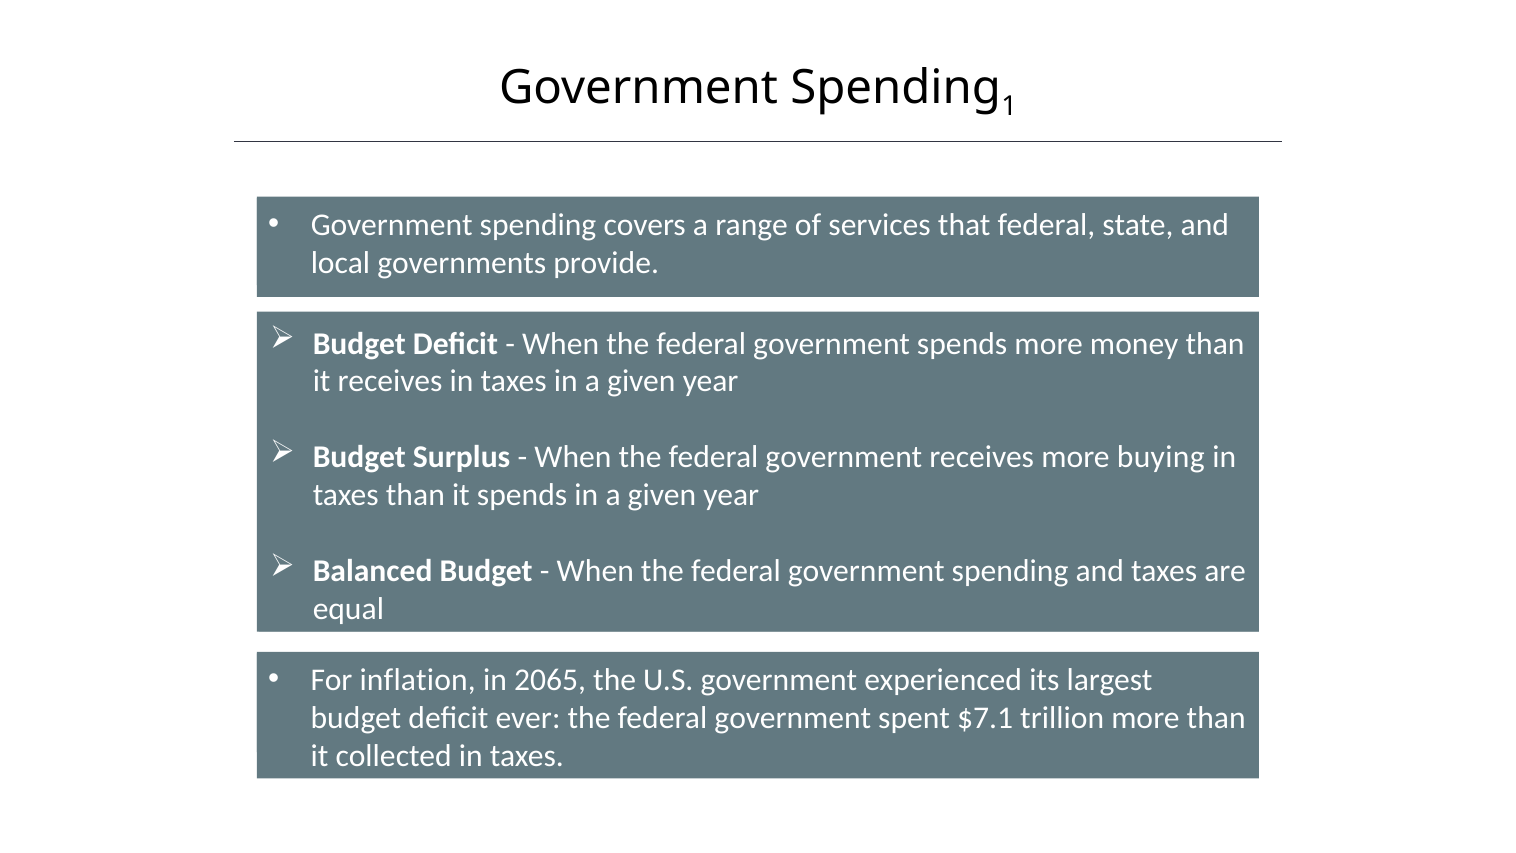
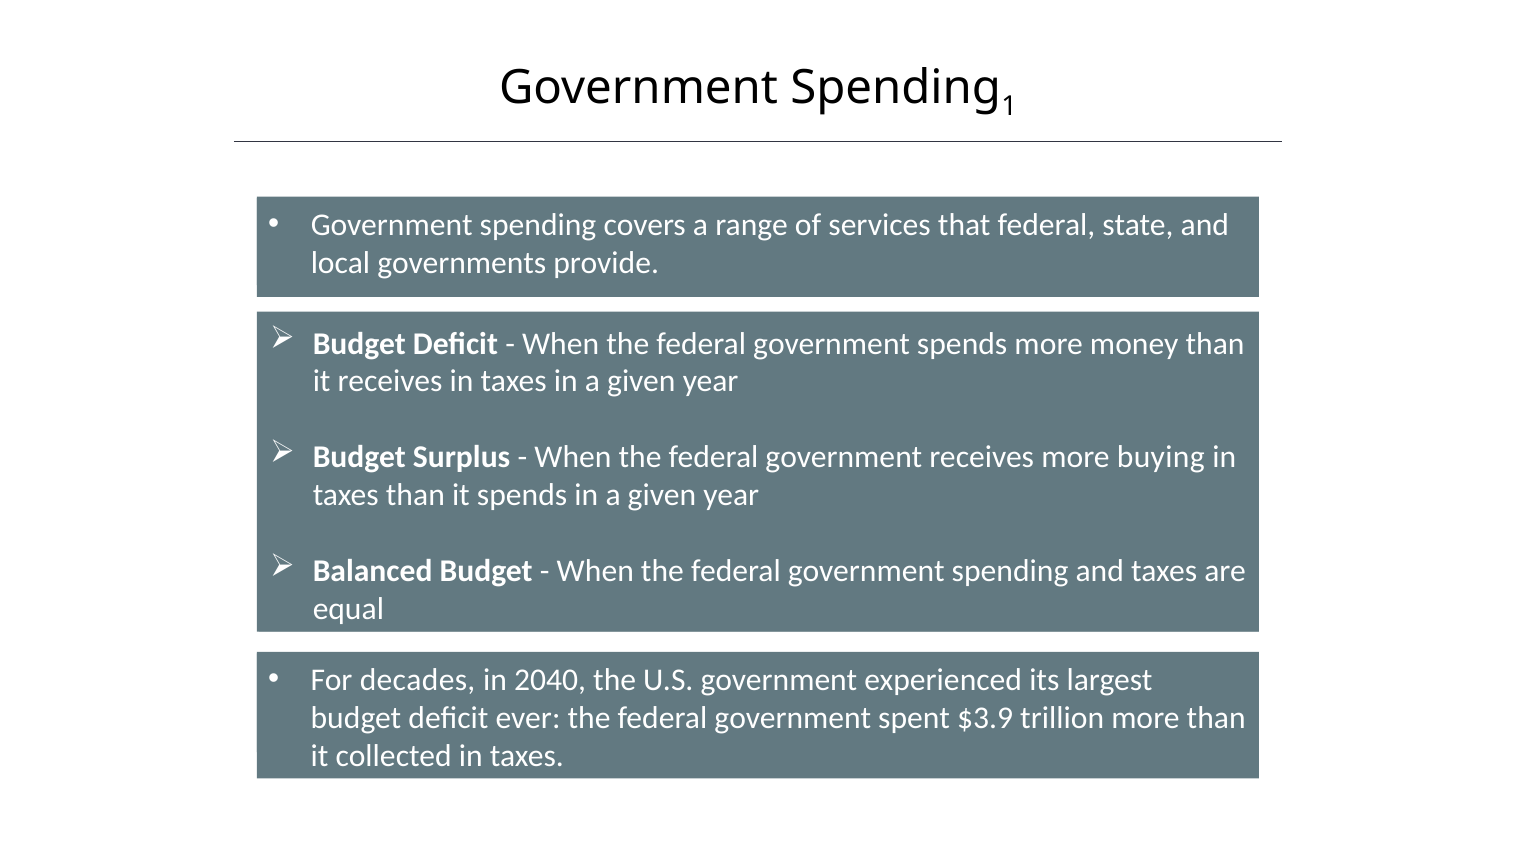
inflation: inflation -> decades
2065: 2065 -> 2040
$7.1: $7.1 -> $3.9
